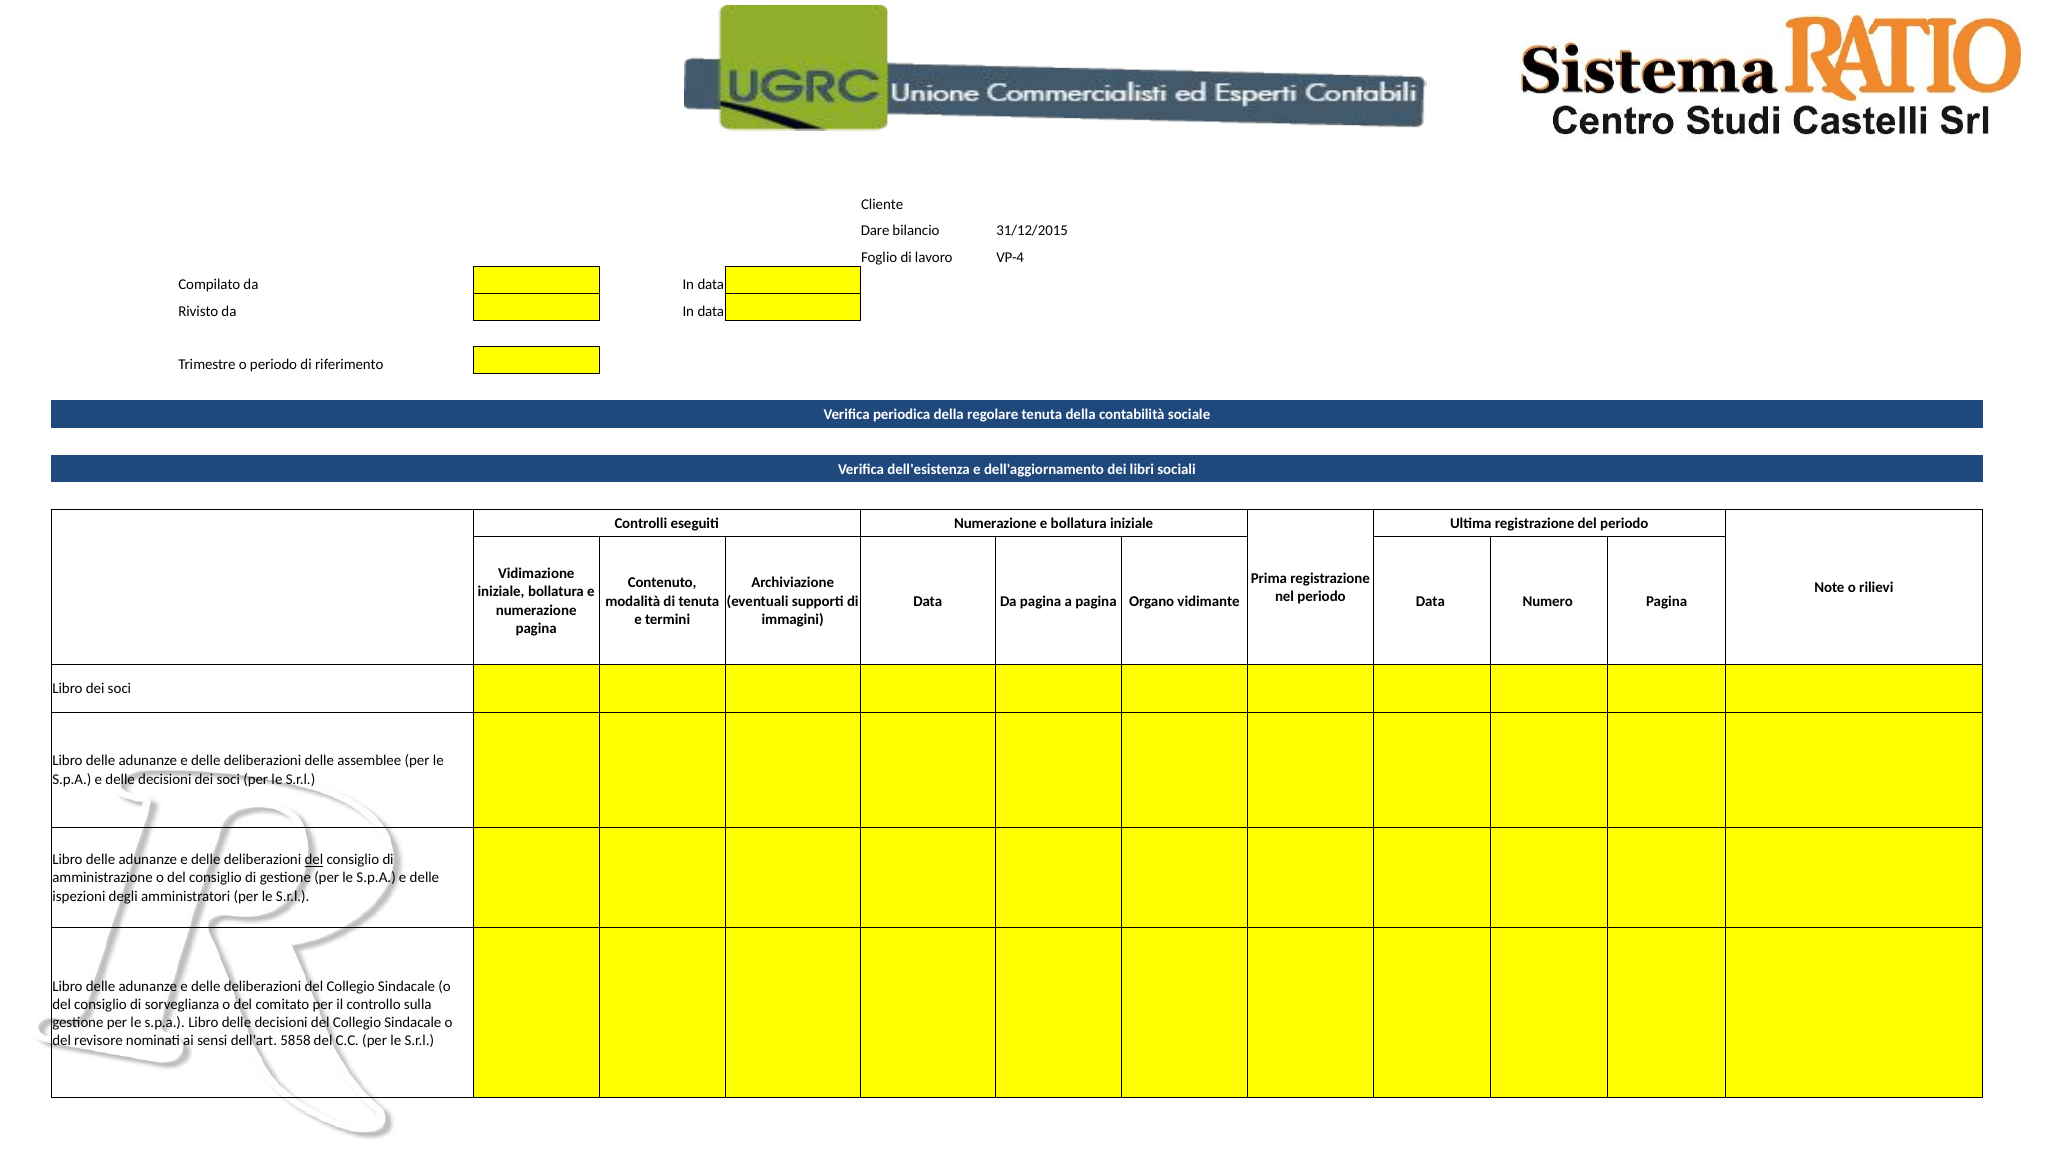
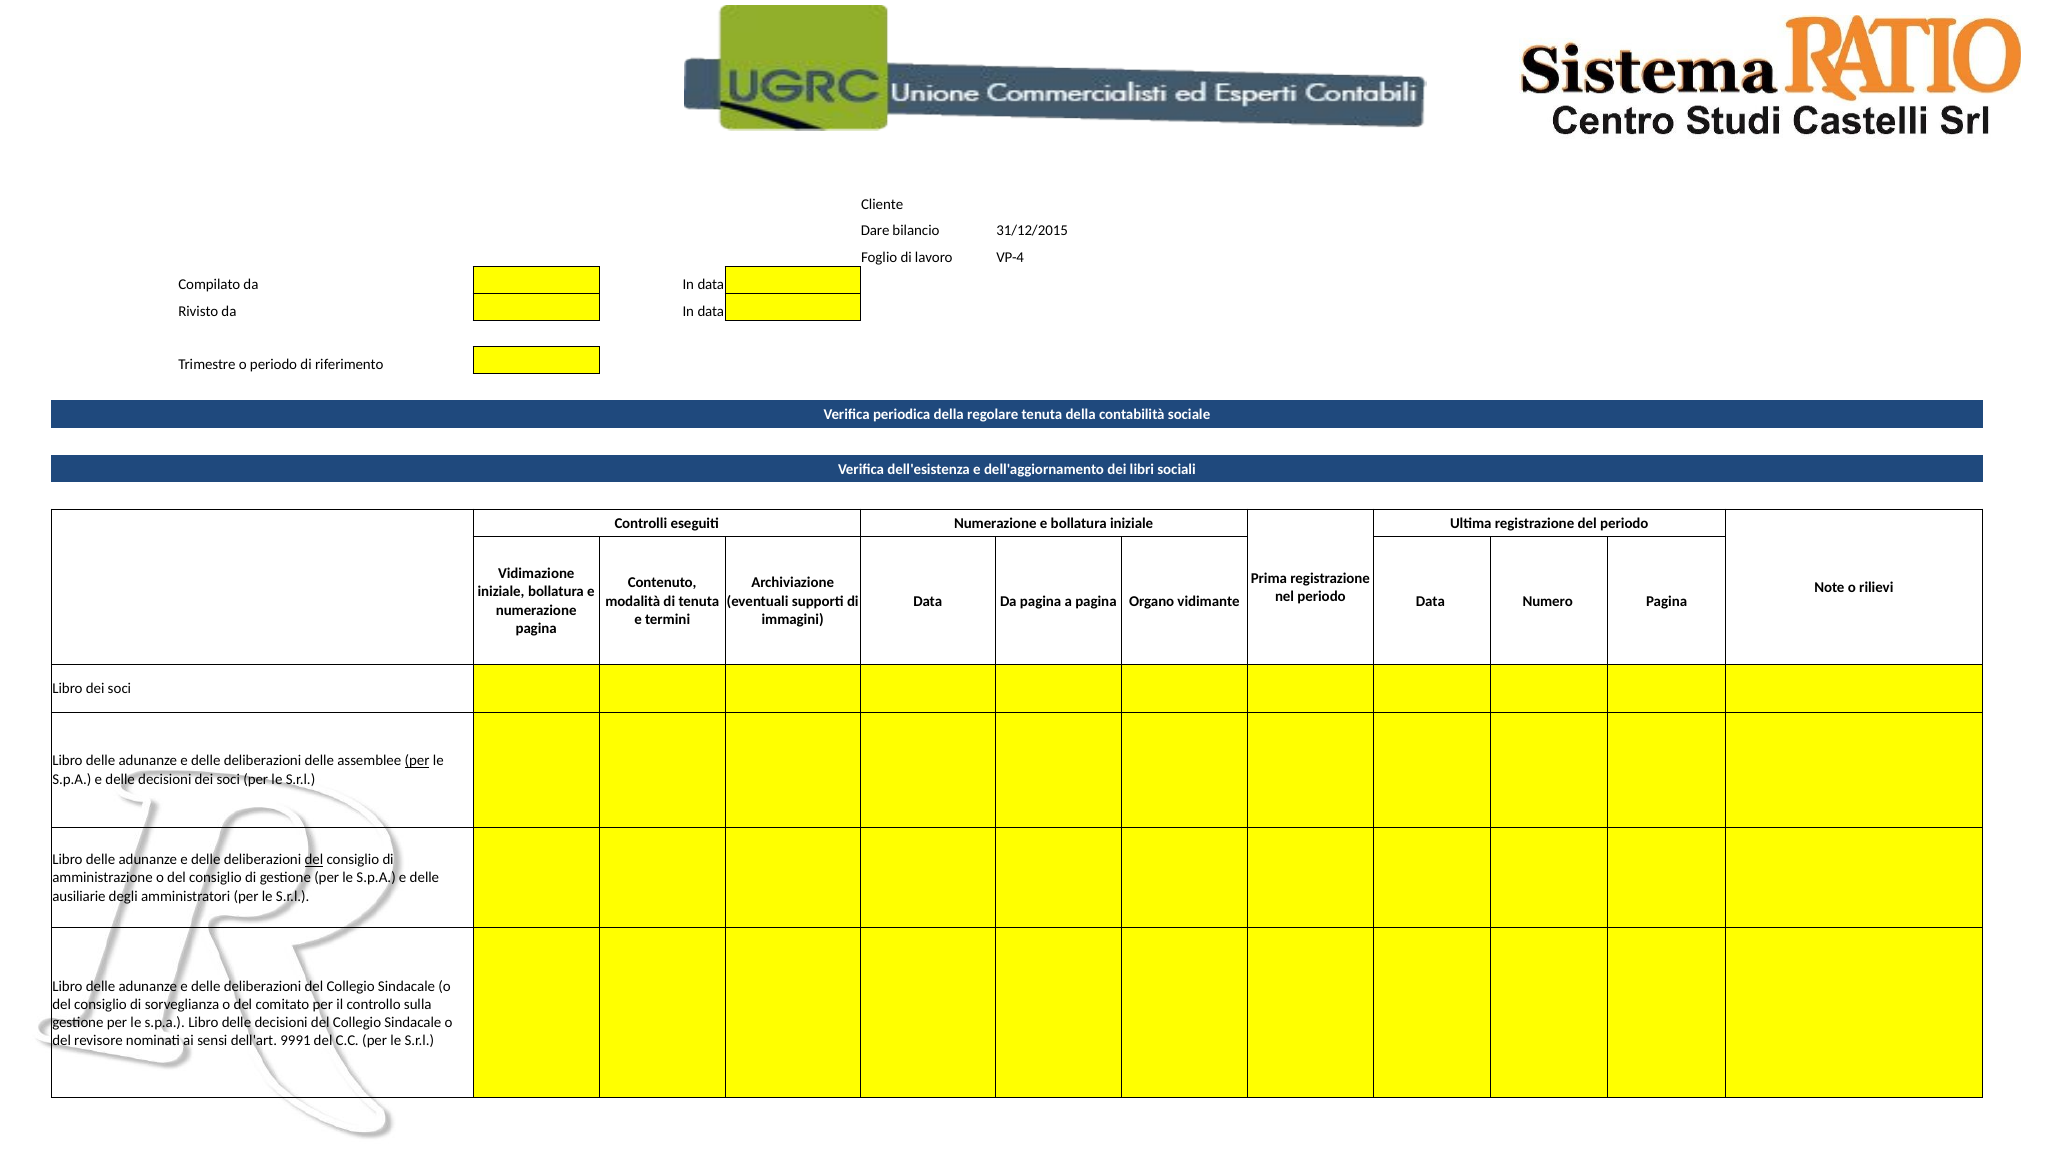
per at (417, 761) underline: none -> present
ispezioni: ispezioni -> ausiliarie
5858: 5858 -> 9991
